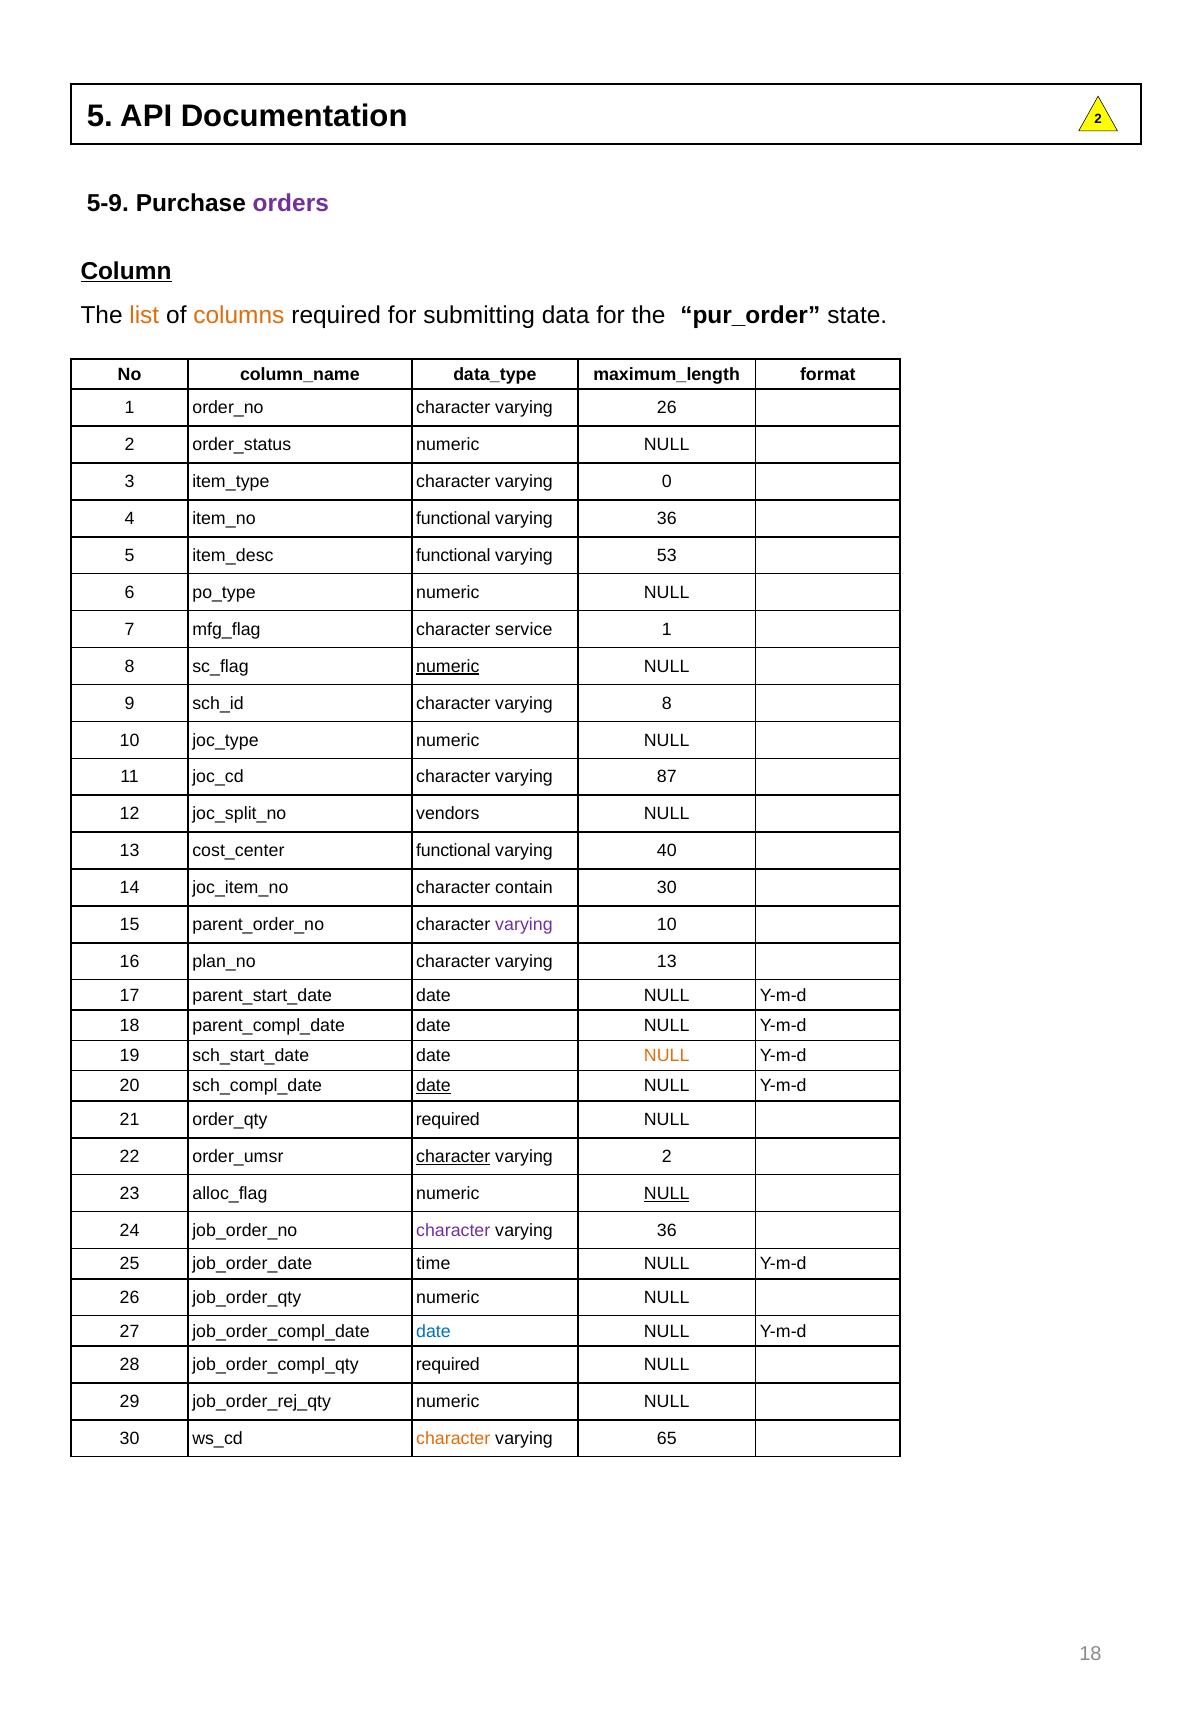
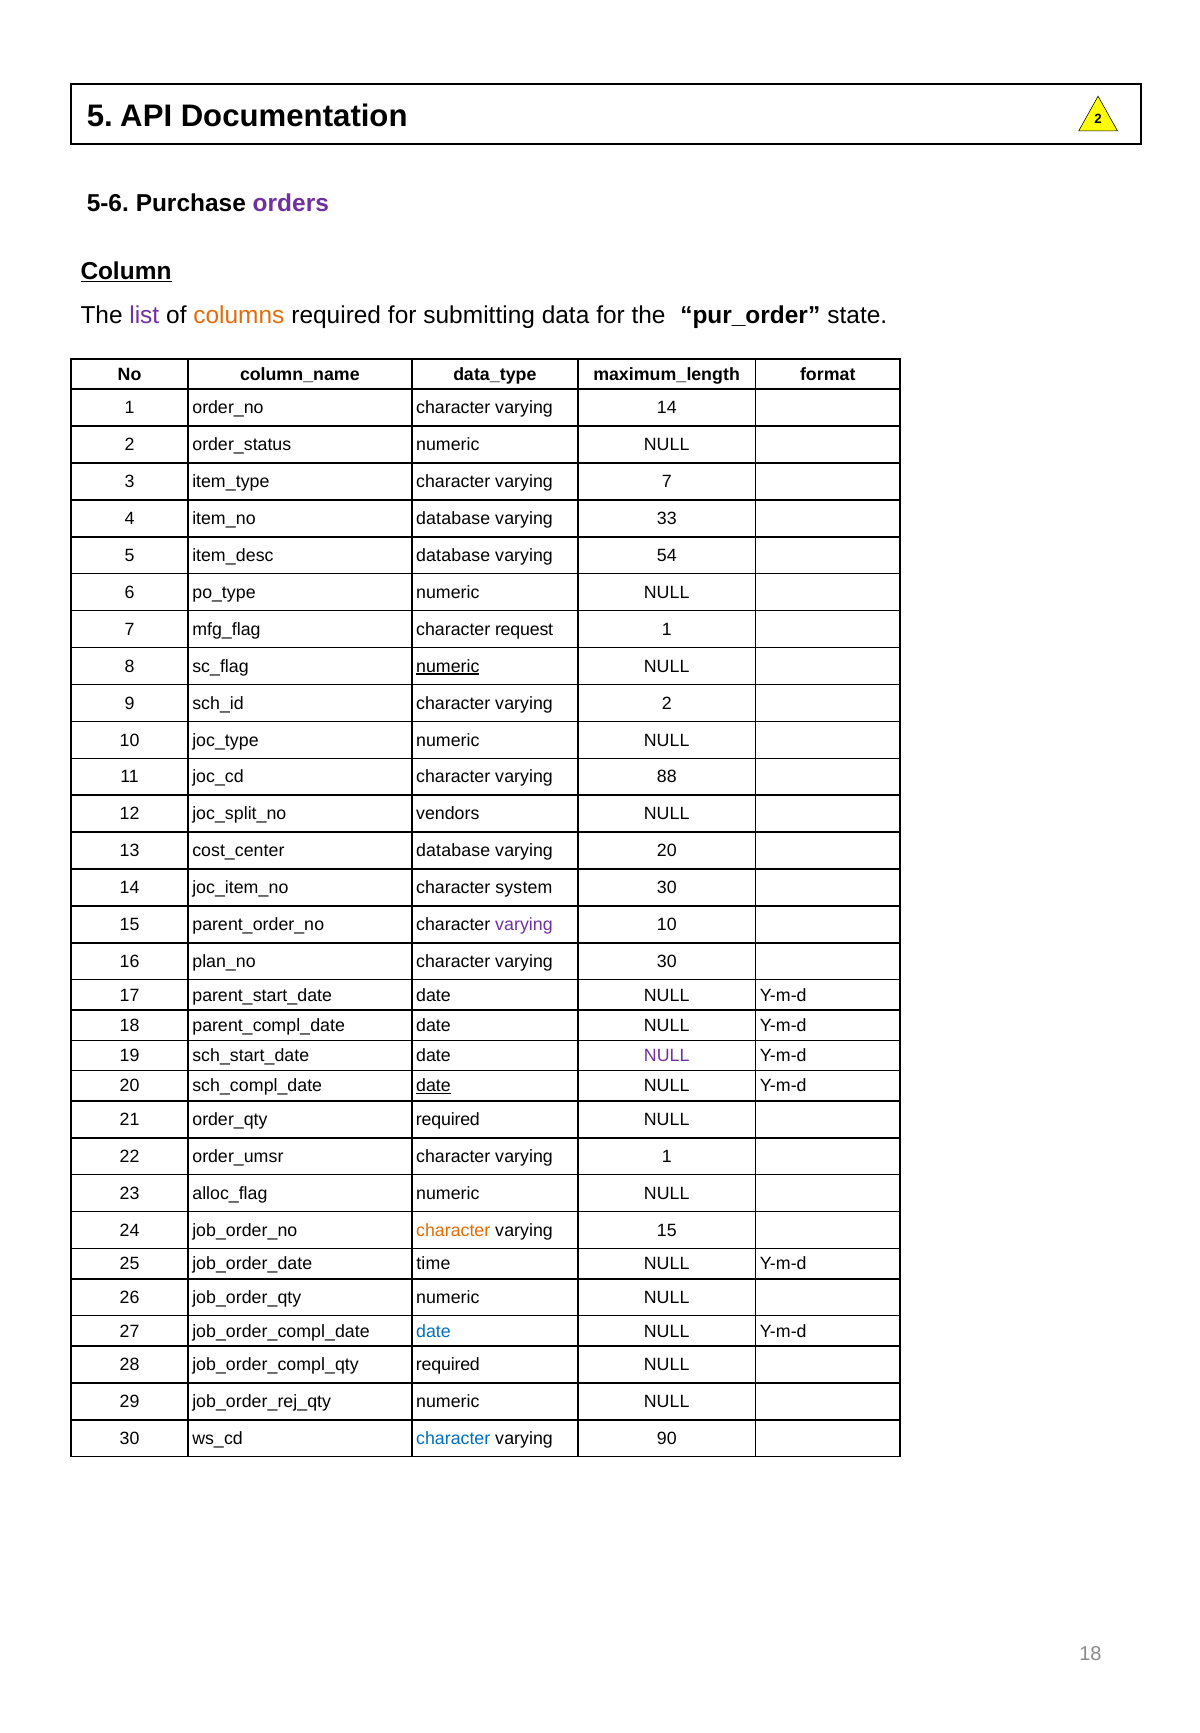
5-9: 5-9 -> 5-6
list colour: orange -> purple
varying 26: 26 -> 14
varying 0: 0 -> 7
functional at (453, 519): functional -> database
36 at (667, 519): 36 -> 33
functional at (453, 556): functional -> database
53: 53 -> 54
service: service -> request
varying 8: 8 -> 2
87: 87 -> 88
functional at (453, 851): functional -> database
varying 40: 40 -> 20
contain: contain -> system
varying 13: 13 -> 30
NULL at (667, 1056) colour: orange -> purple
character at (453, 1157) underline: present -> none
varying 2: 2 -> 1
NULL at (667, 1194) underline: present -> none
character at (453, 1231) colour: purple -> orange
36 at (667, 1231): 36 -> 15
character at (453, 1439) colour: orange -> blue
65: 65 -> 90
